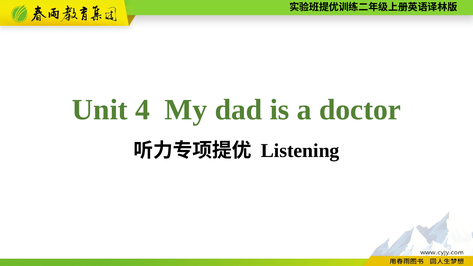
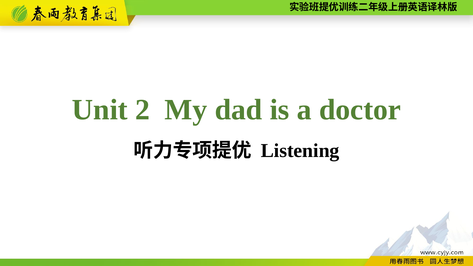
4: 4 -> 2
